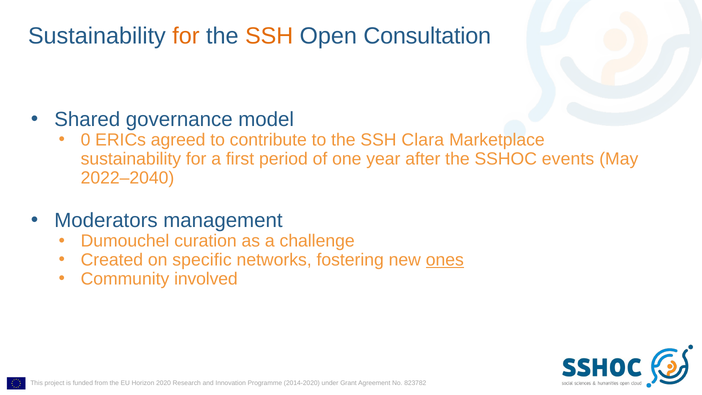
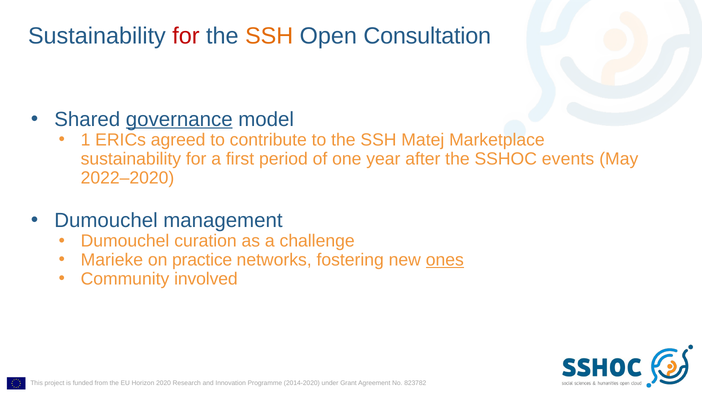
for at (186, 36) colour: orange -> red
governance underline: none -> present
0: 0 -> 1
Clara: Clara -> Matej
2022–2040: 2022–2040 -> 2022–2020
Moderators at (106, 220): Moderators -> Dumouchel
Created: Created -> Marieke
specific: specific -> practice
